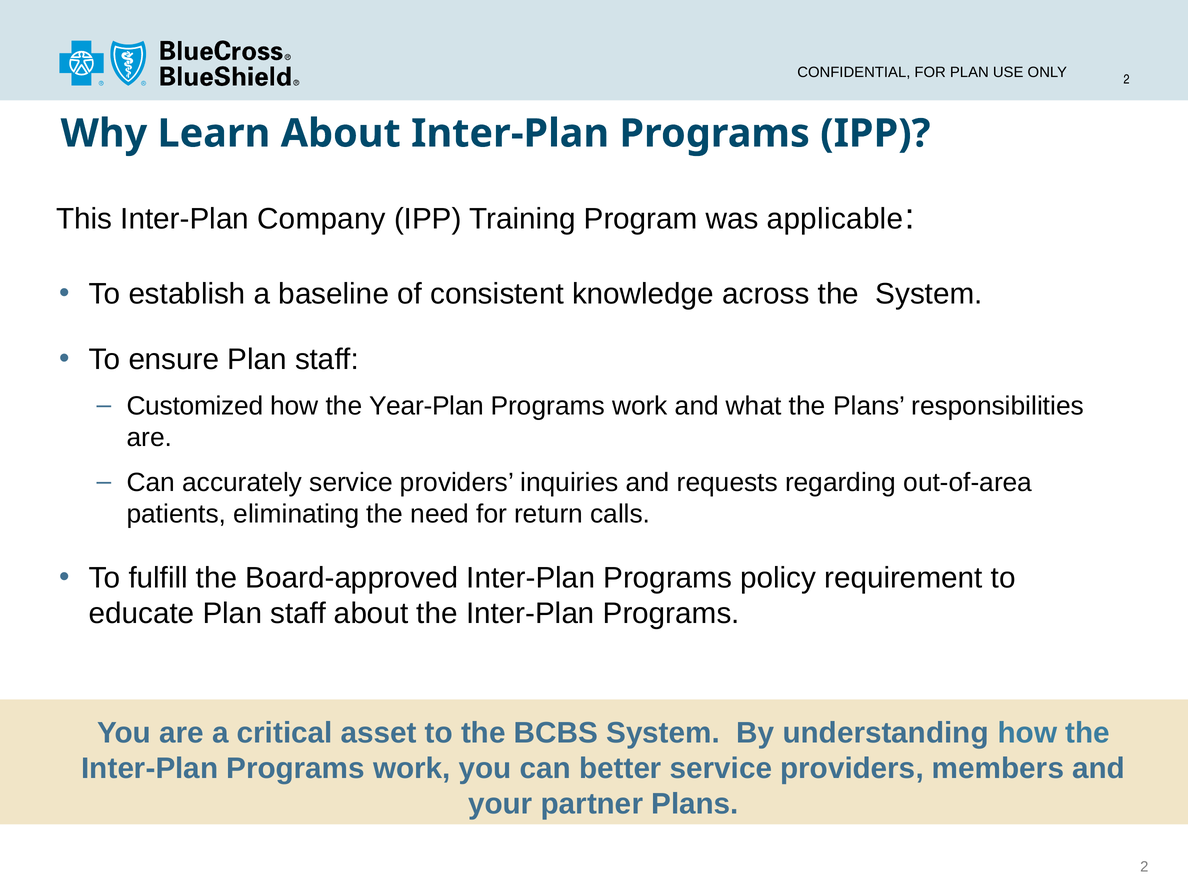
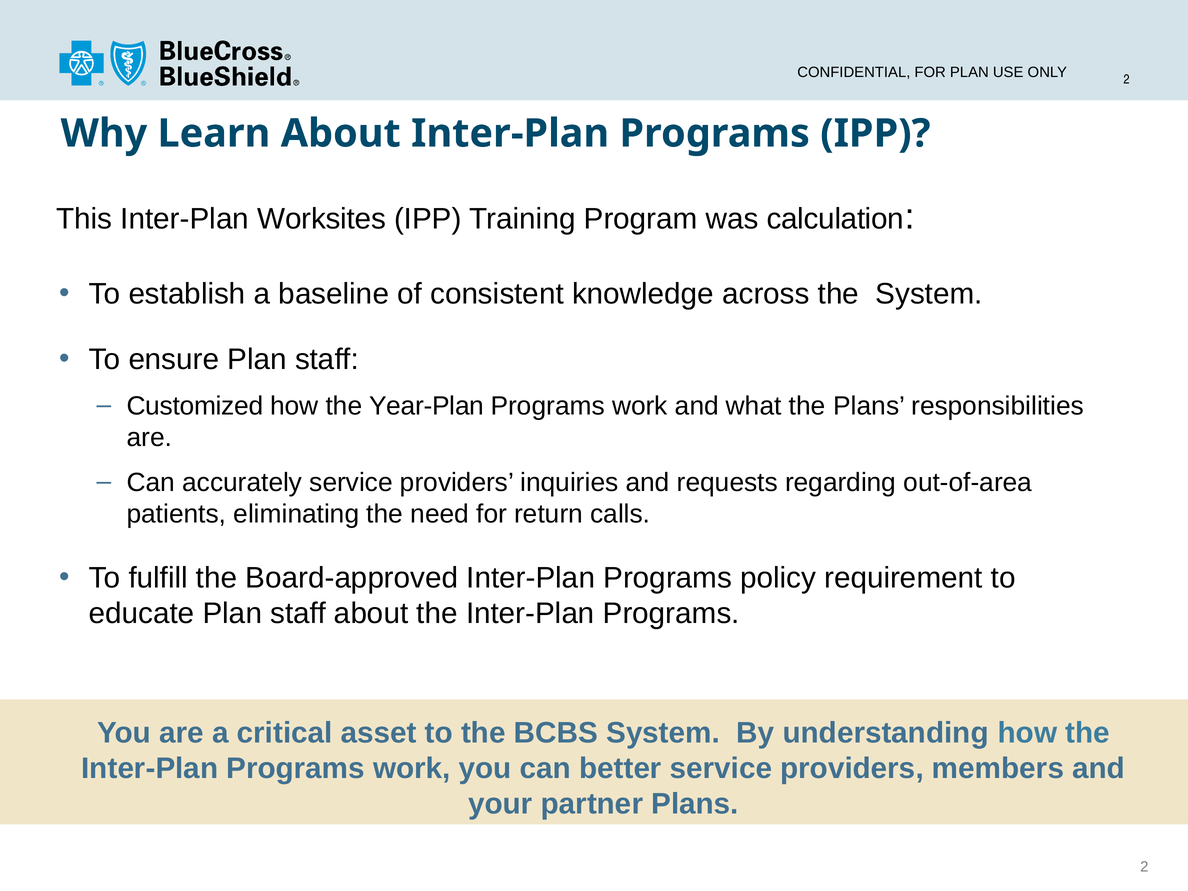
Company: Company -> Worksites
applicable: applicable -> calculation
